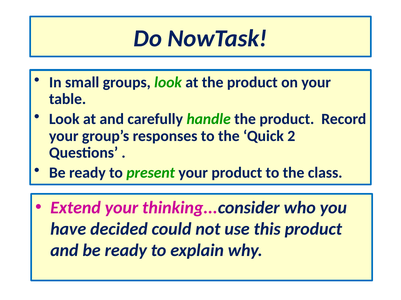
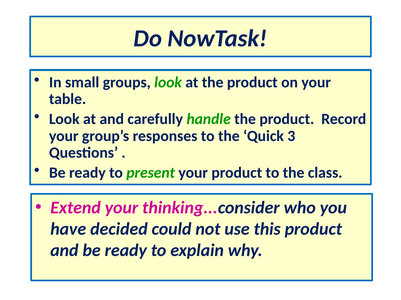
2: 2 -> 3
